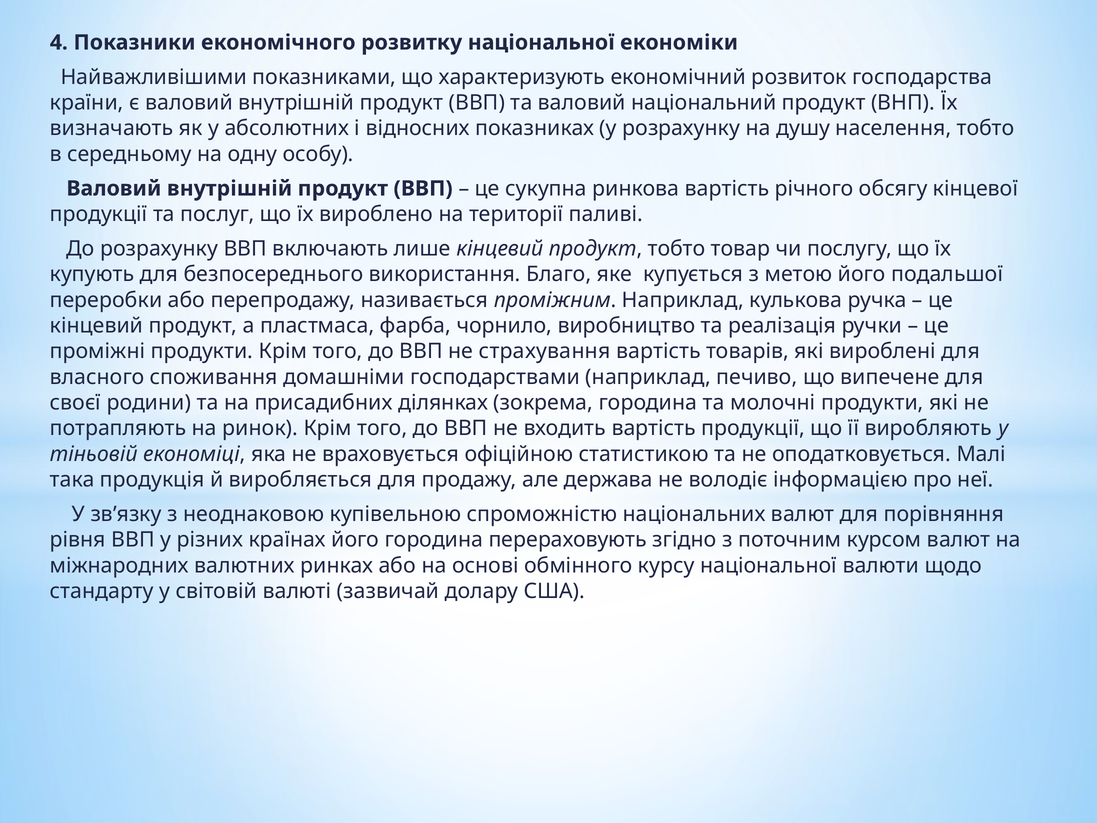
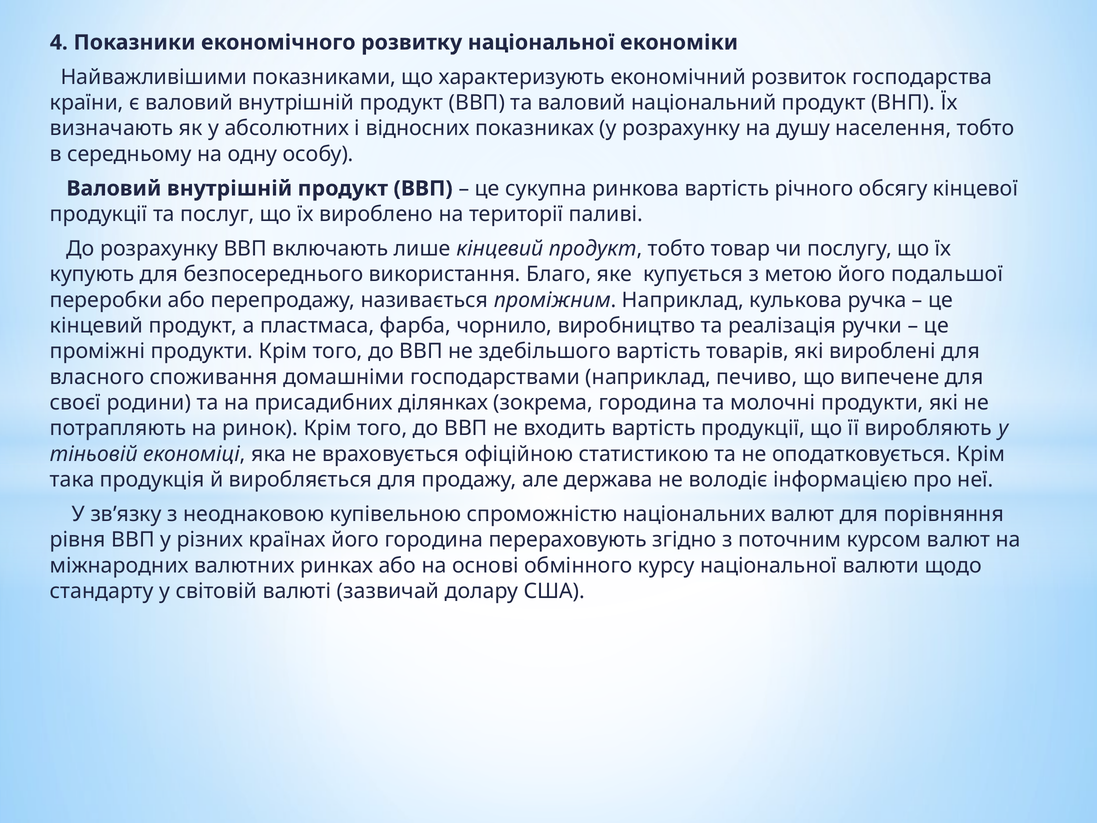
страхування: страхування -> здебільшого
оподатковується Малі: Малі -> Крім
